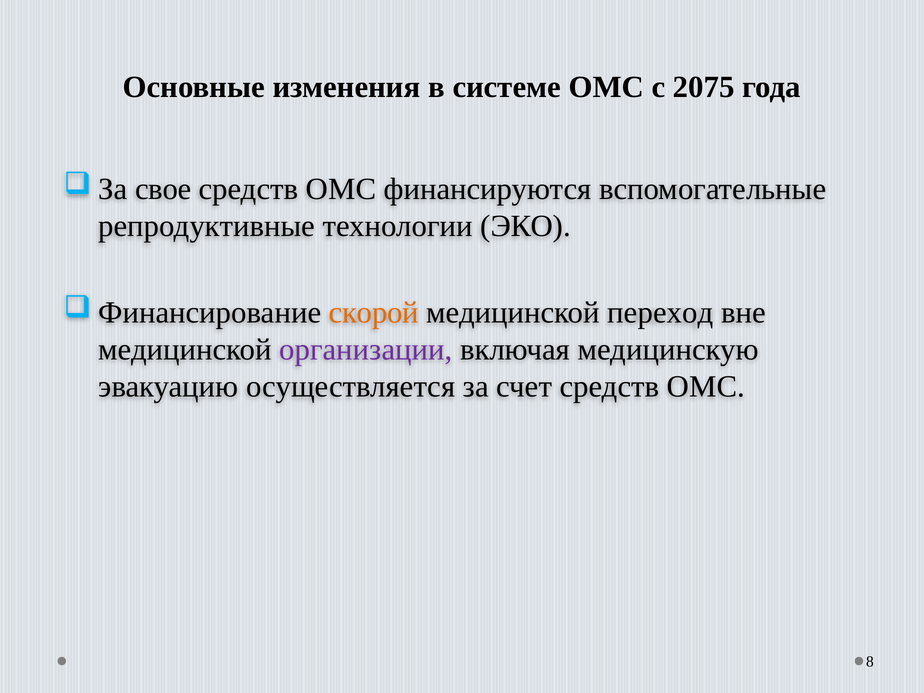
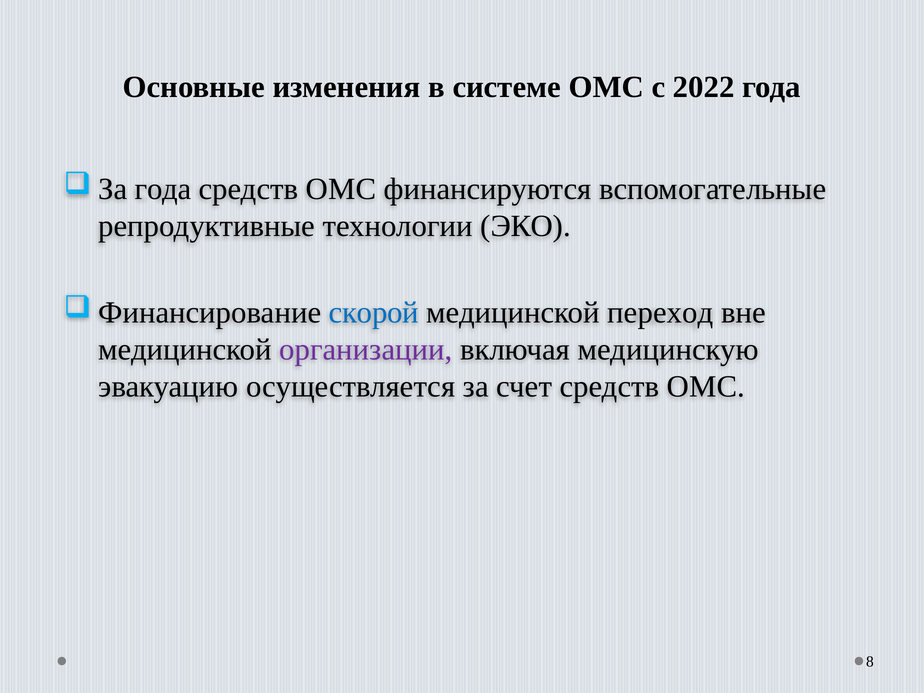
2075: 2075 -> 2022
свое at (163, 189): свое -> года
скорой colour: orange -> blue
